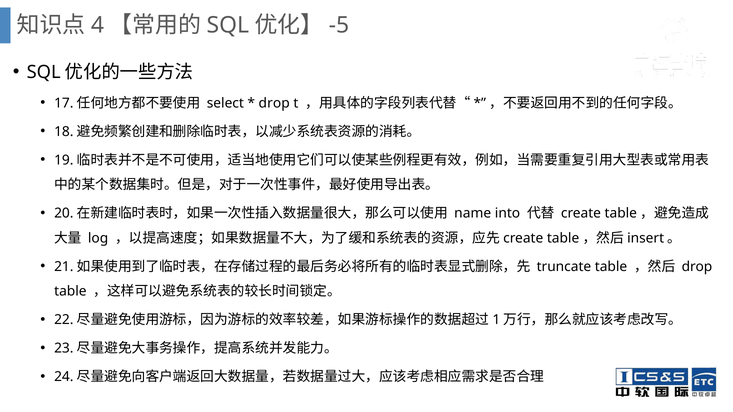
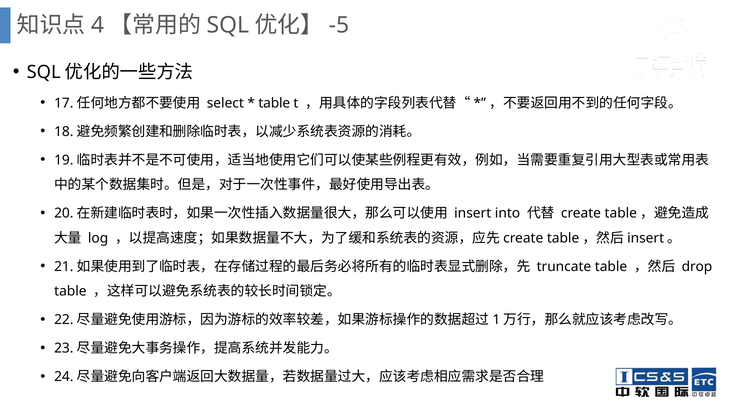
drop at (274, 103): drop -> table
name: name -> insert
